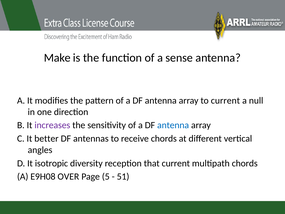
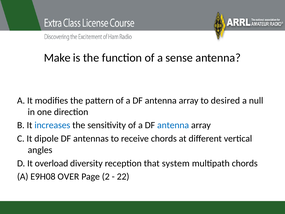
to current: current -> desired
increases colour: purple -> blue
better: better -> dipole
isotropic: isotropic -> overload
that current: current -> system
5: 5 -> 2
51: 51 -> 22
